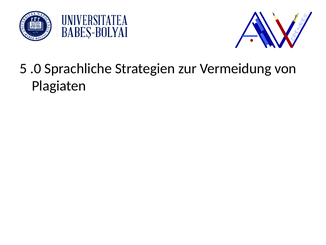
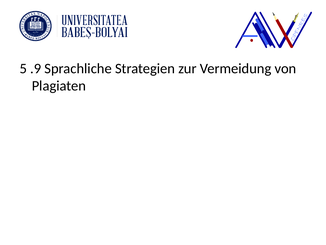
.0: .0 -> .9
